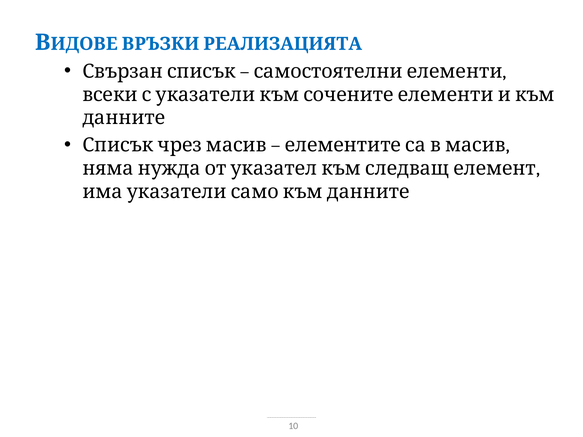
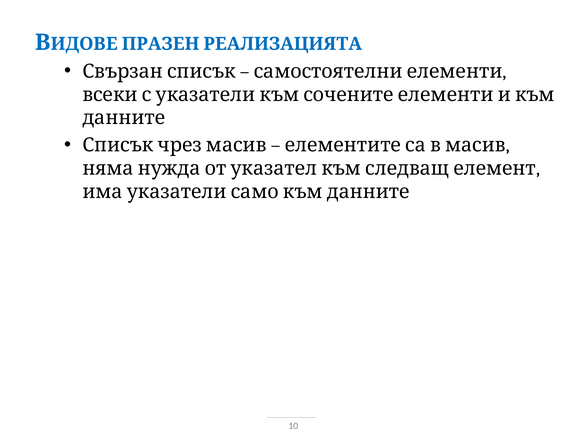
ВРЪЗКИ: ВРЪЗКИ -> ПРАЗЕН
